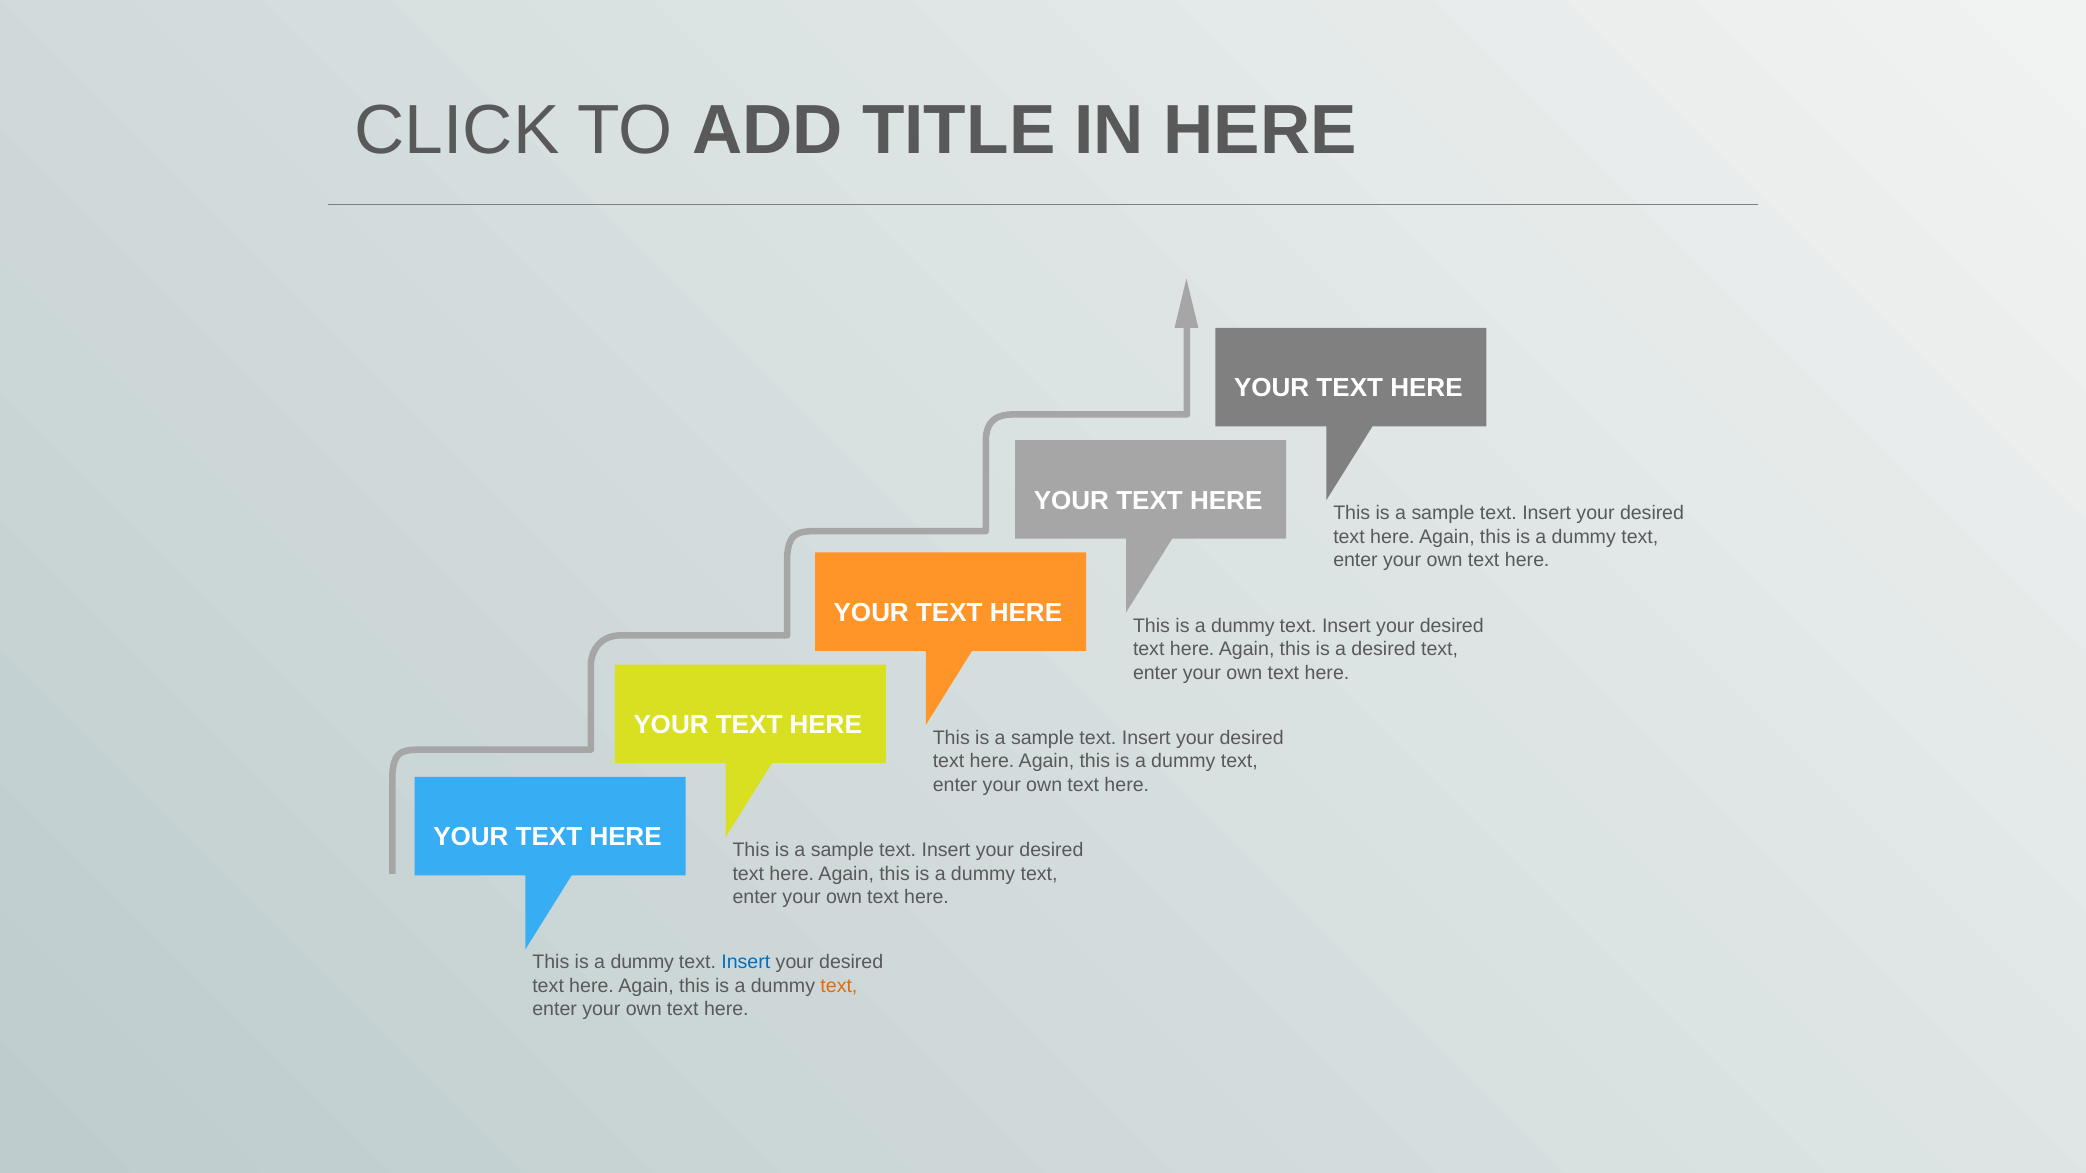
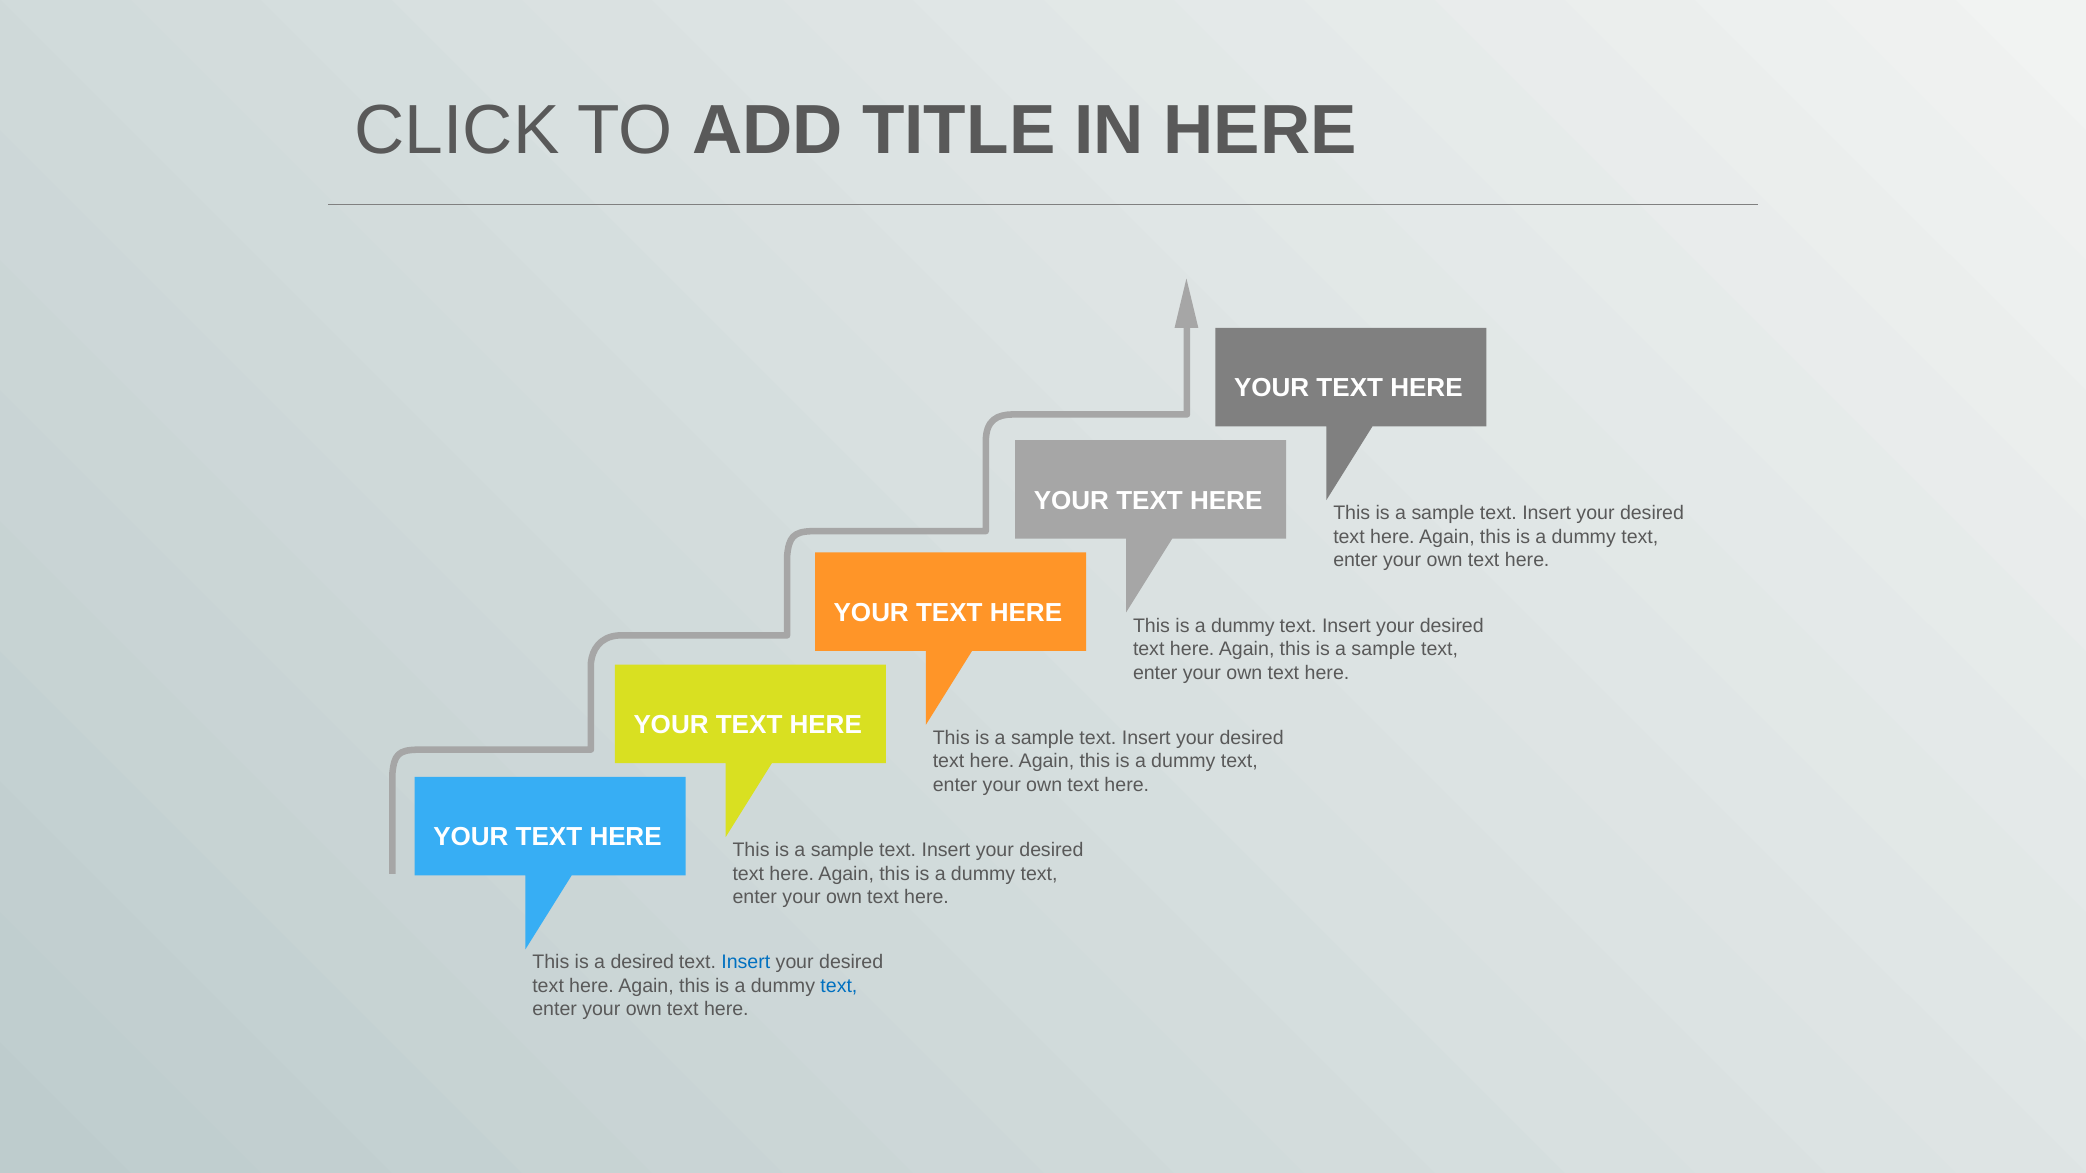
desired at (1384, 649): desired -> sample
dummy at (642, 963): dummy -> desired
text at (839, 986) colour: orange -> blue
